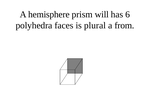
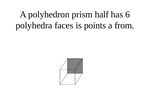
hemisphere: hemisphere -> polyhedron
will: will -> half
plural: plural -> points
